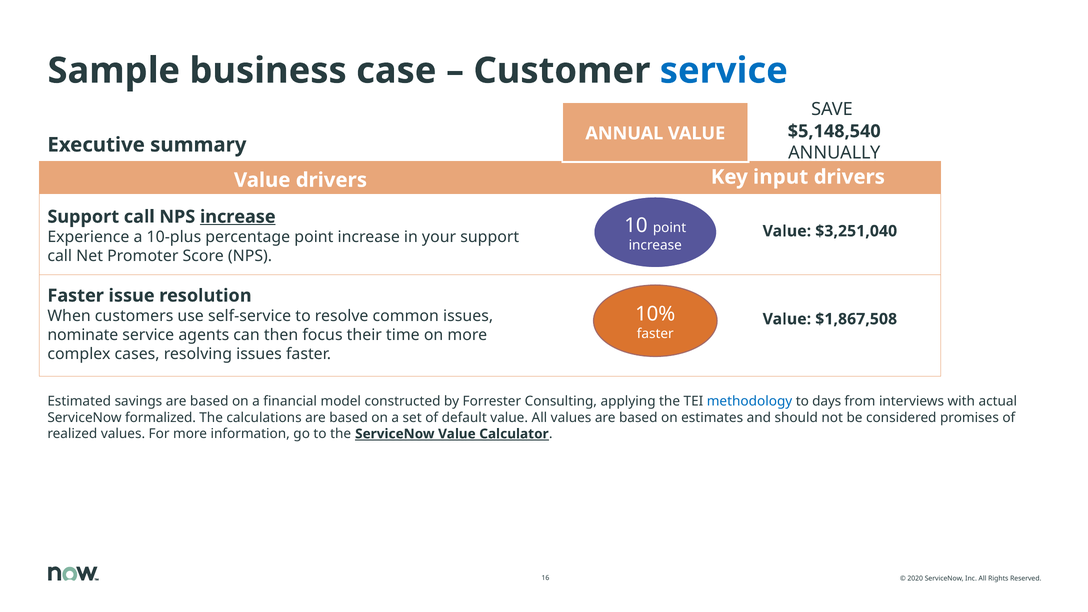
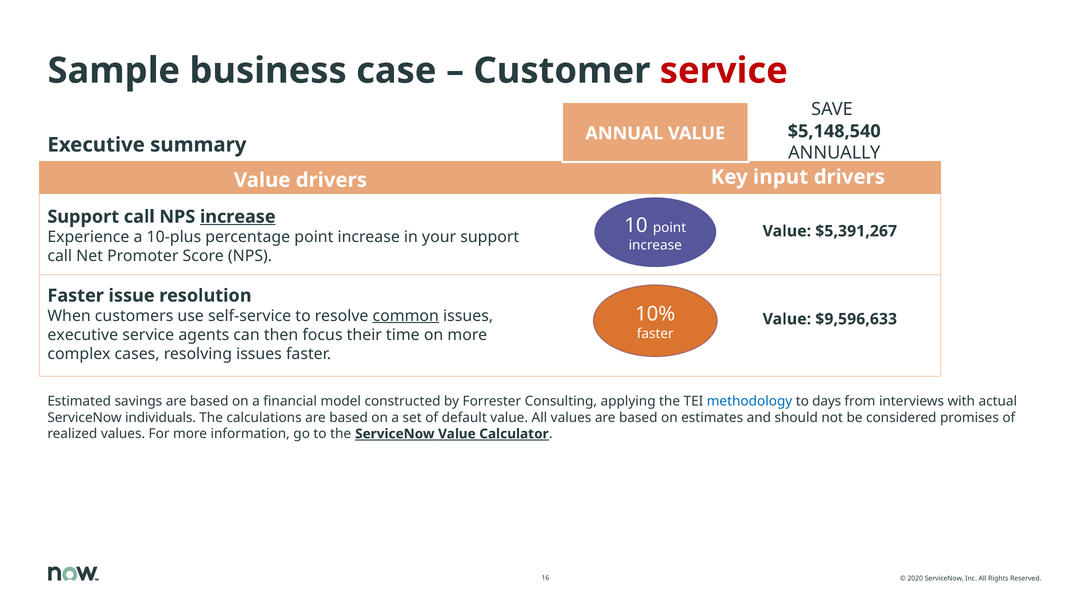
service at (724, 71) colour: blue -> red
$3,251,040: $3,251,040 -> $5,391,267
common underline: none -> present
$1,867,508: $1,867,508 -> $9,596,633
nominate at (83, 335): nominate -> executive
formalized: formalized -> individuals
